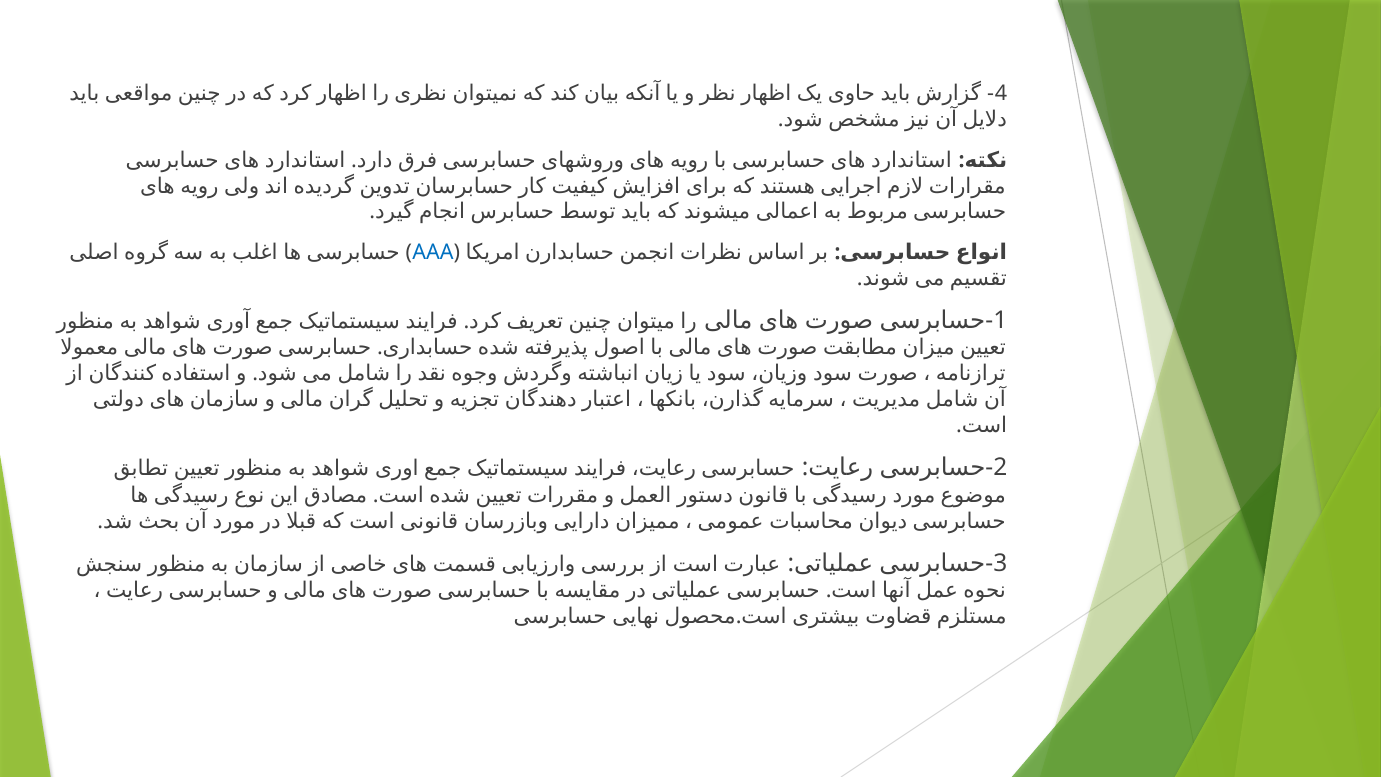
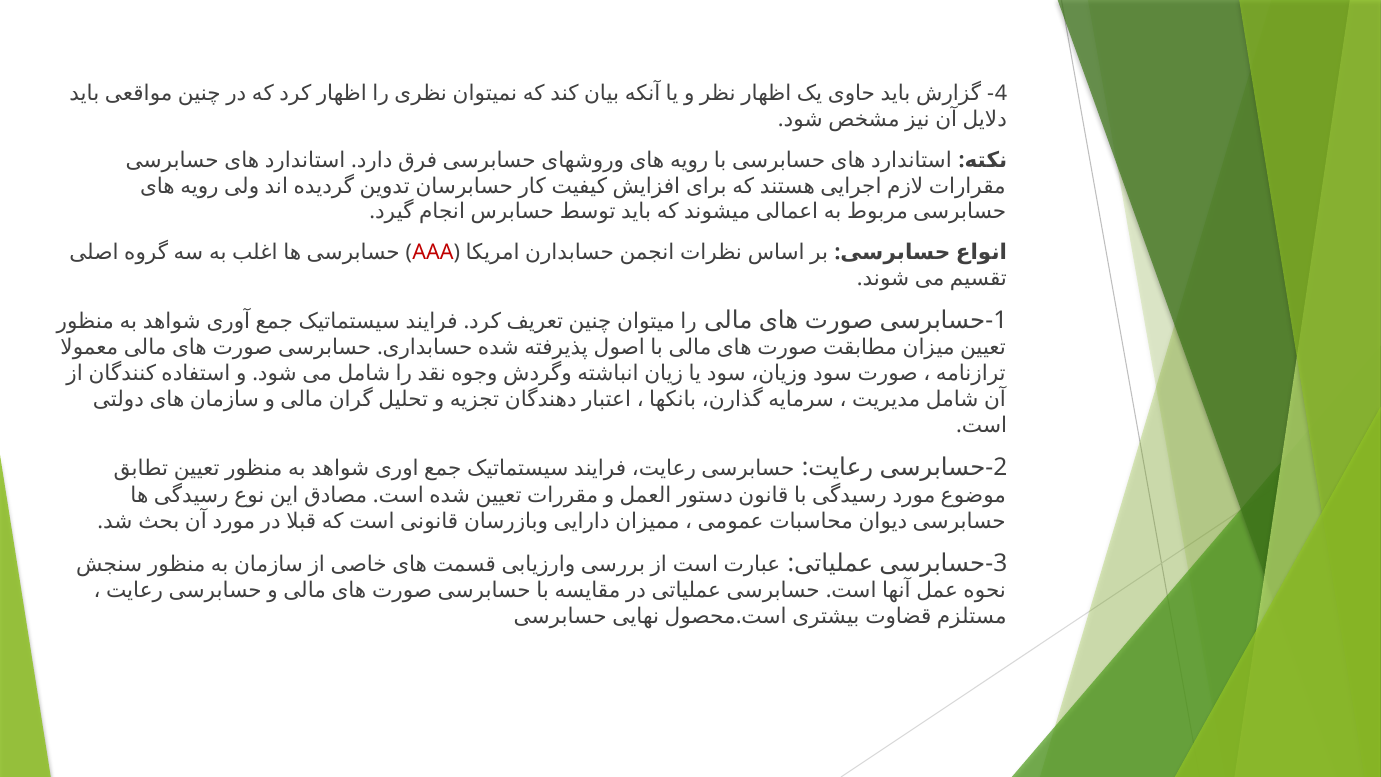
AAA colour: blue -> red
